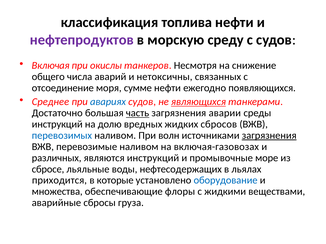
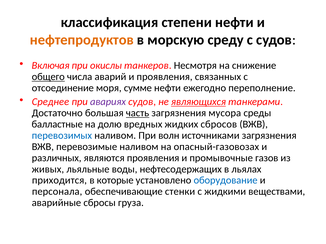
топлива: топлива -> степени
нефтепродуктов colour: purple -> orange
общего underline: none -> present
и нетоксичны: нетоксичны -> проявления
появляющихся: появляющихся -> переполнение
авариях colour: blue -> purple
аварии: аварии -> мусора
инструкций at (57, 124): инструкций -> балластные
загрязнения at (269, 136) underline: present -> none
включая-газовозах: включая-газовозах -> опасный-газовозах
являются инструкций: инструкций -> проявления
море: море -> газов
сбросе: сбросе -> живых
множества: множества -> персонала
флоры: флоры -> стенки
